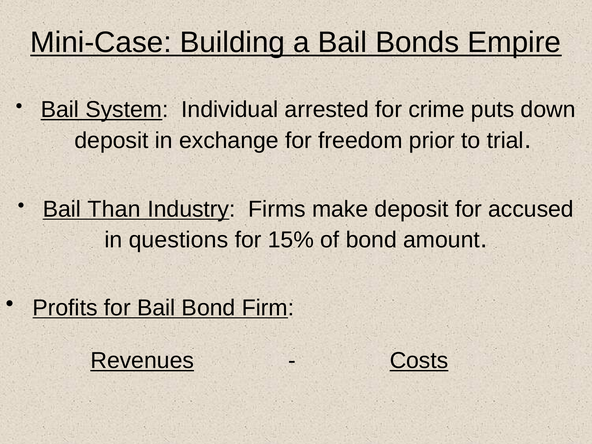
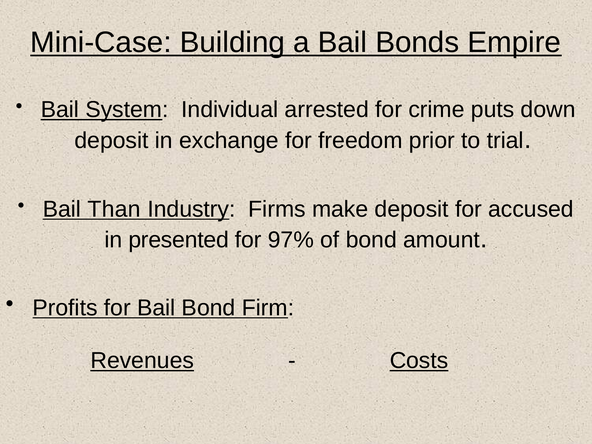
questions: questions -> presented
15%: 15% -> 97%
